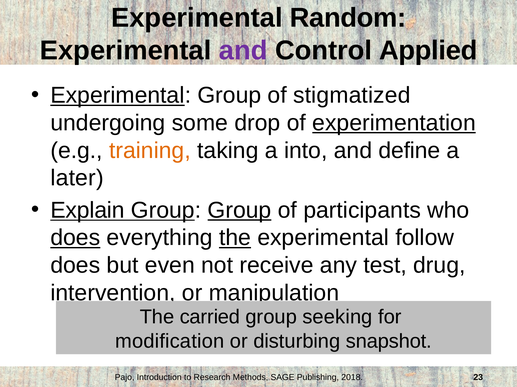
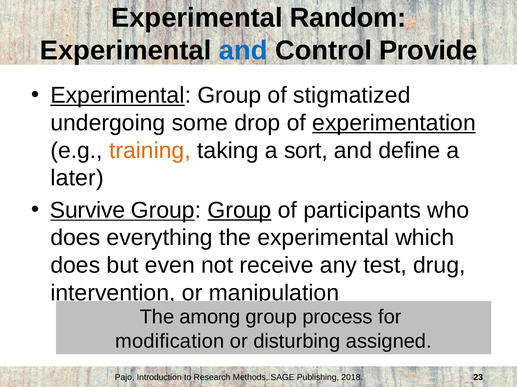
and at (243, 51) colour: purple -> blue
Applied: Applied -> Provide
into: into -> sort
Explain: Explain -> Survive
does at (75, 238) underline: present -> none
the at (235, 238) underline: present -> none
follow: follow -> which
carried: carried -> among
seeking: seeking -> process
snapshot: snapshot -> assigned
